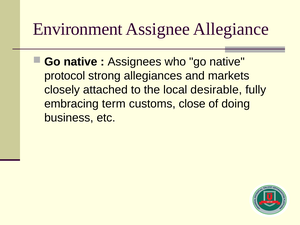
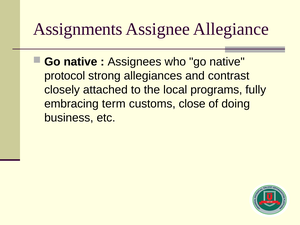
Environment: Environment -> Assignments
markets: markets -> contrast
desirable: desirable -> programs
